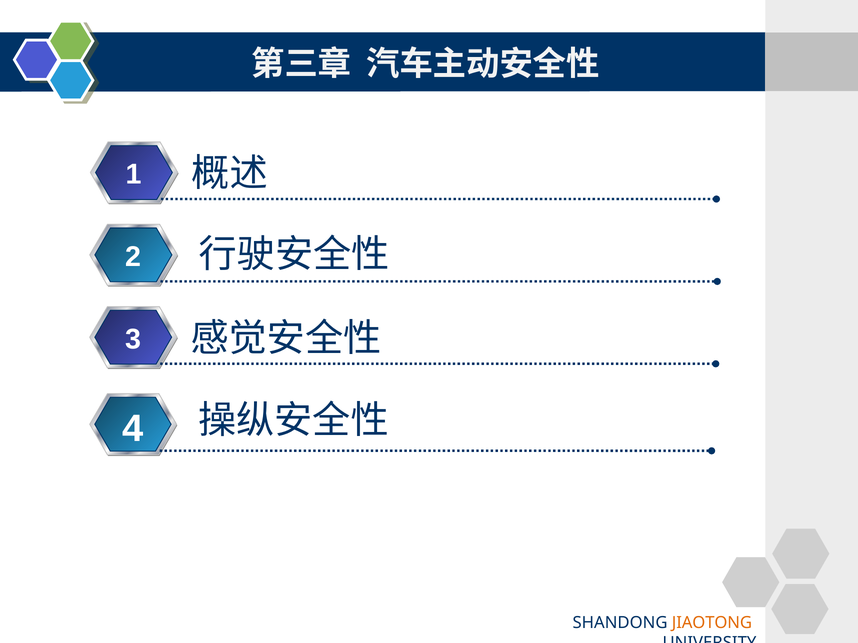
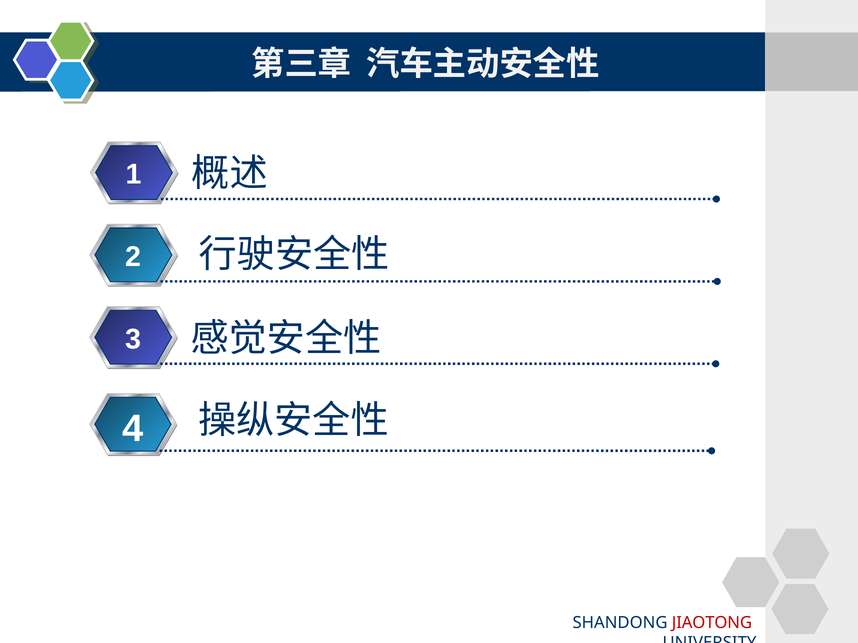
JIAOTONG colour: orange -> red
